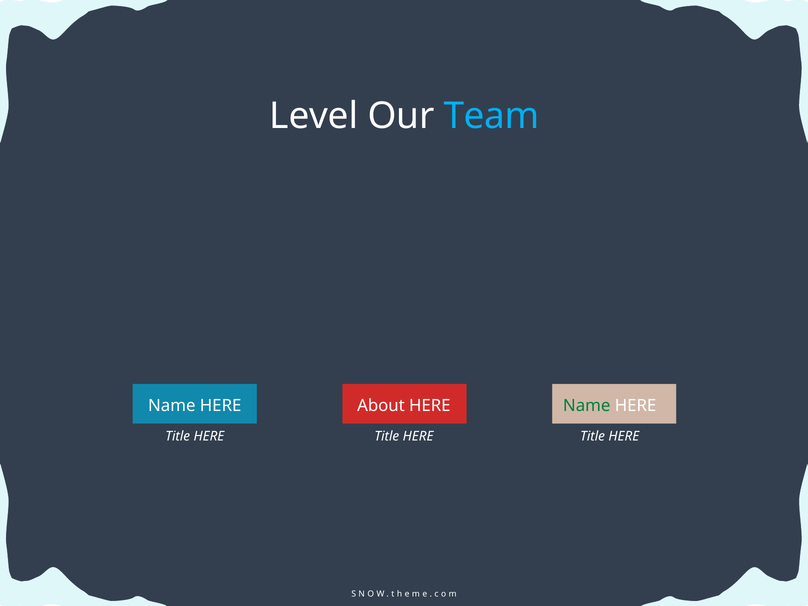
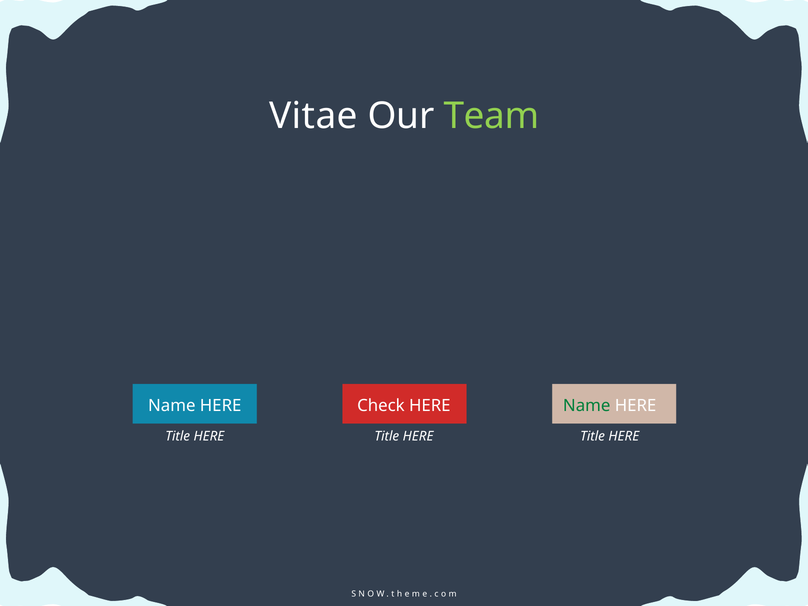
Level: Level -> Vitae
Team colour: light blue -> light green
About: About -> Check
